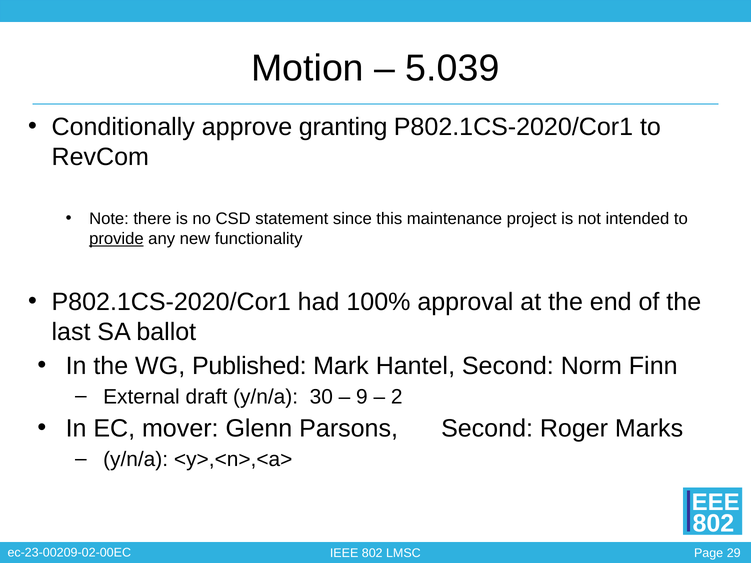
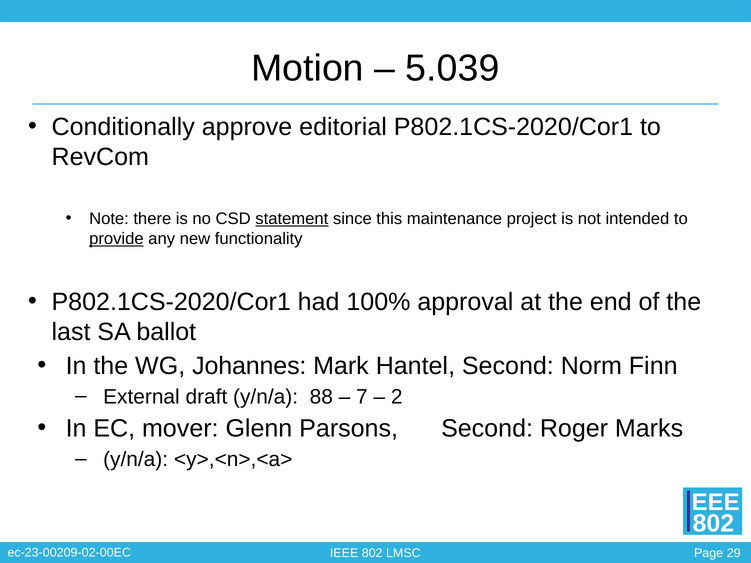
granting: granting -> editorial
statement underline: none -> present
Published: Published -> Johannes
30: 30 -> 88
9: 9 -> 7
